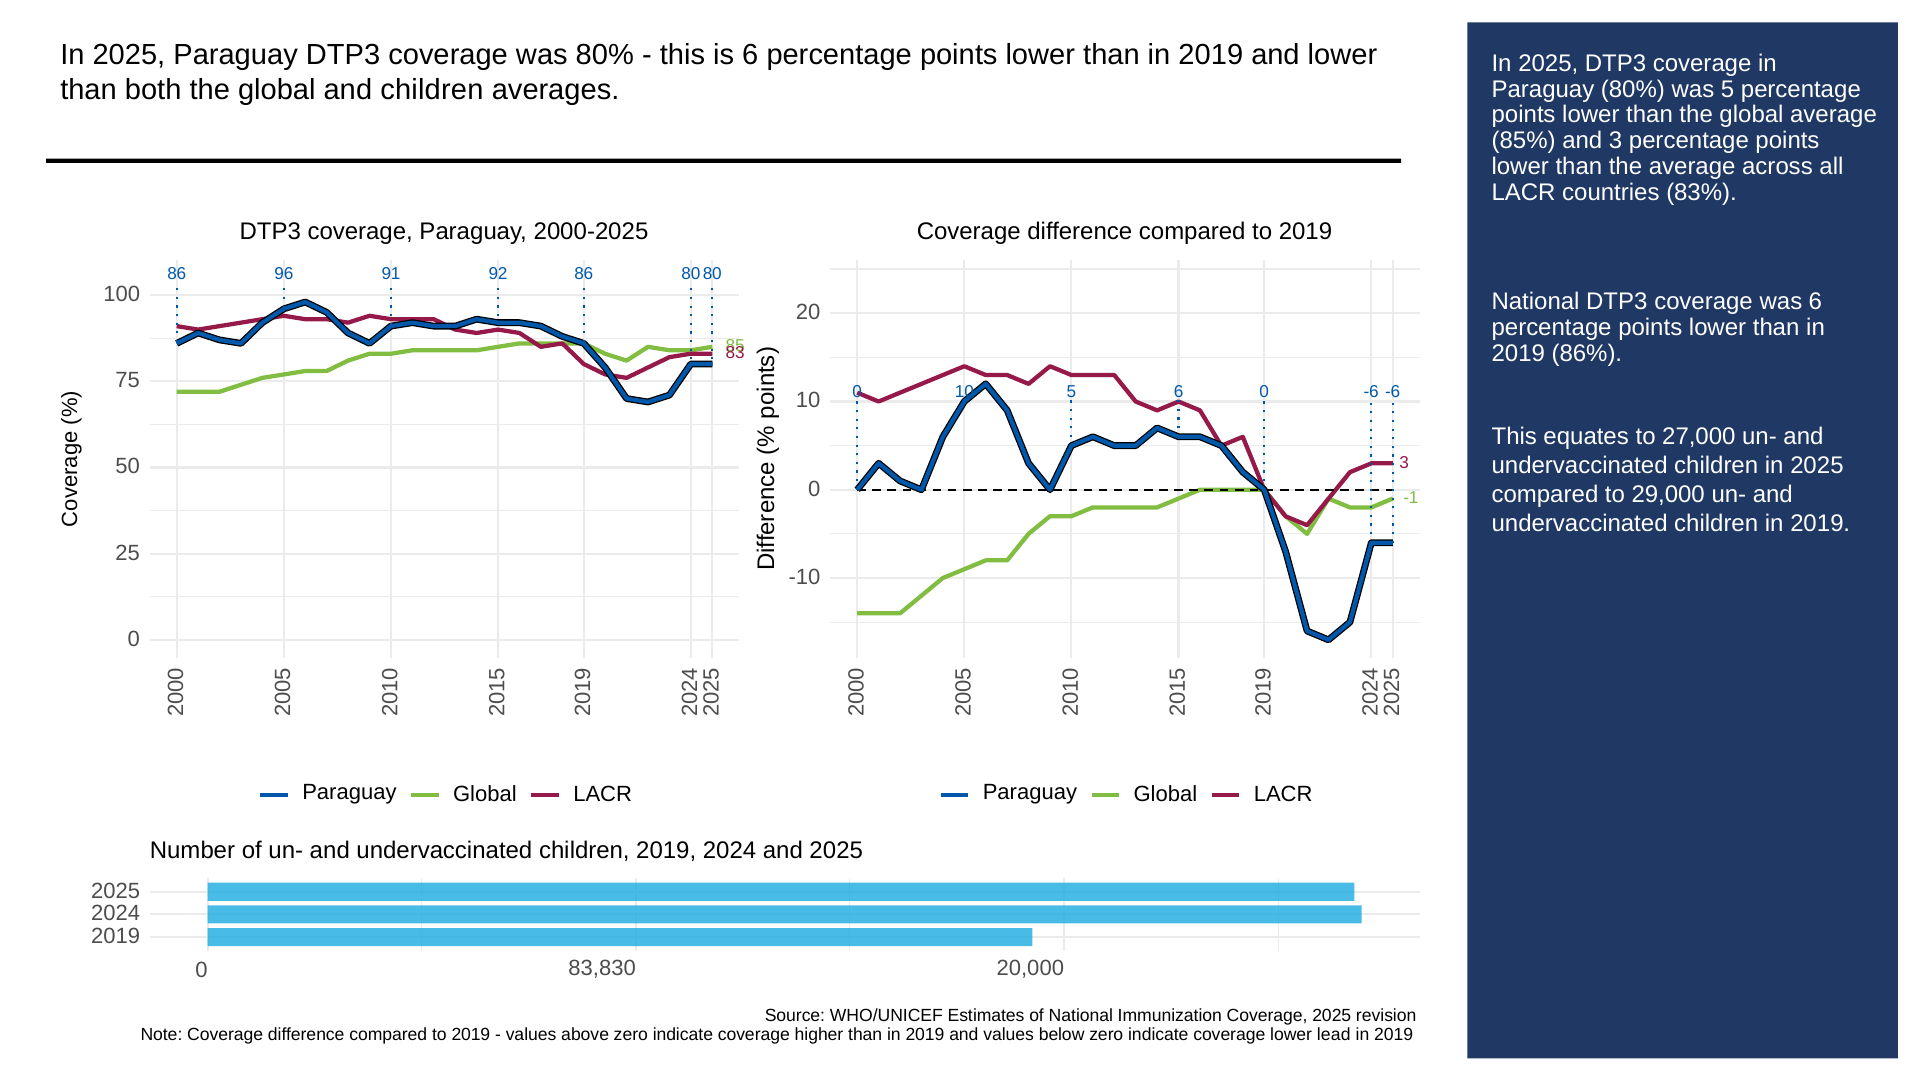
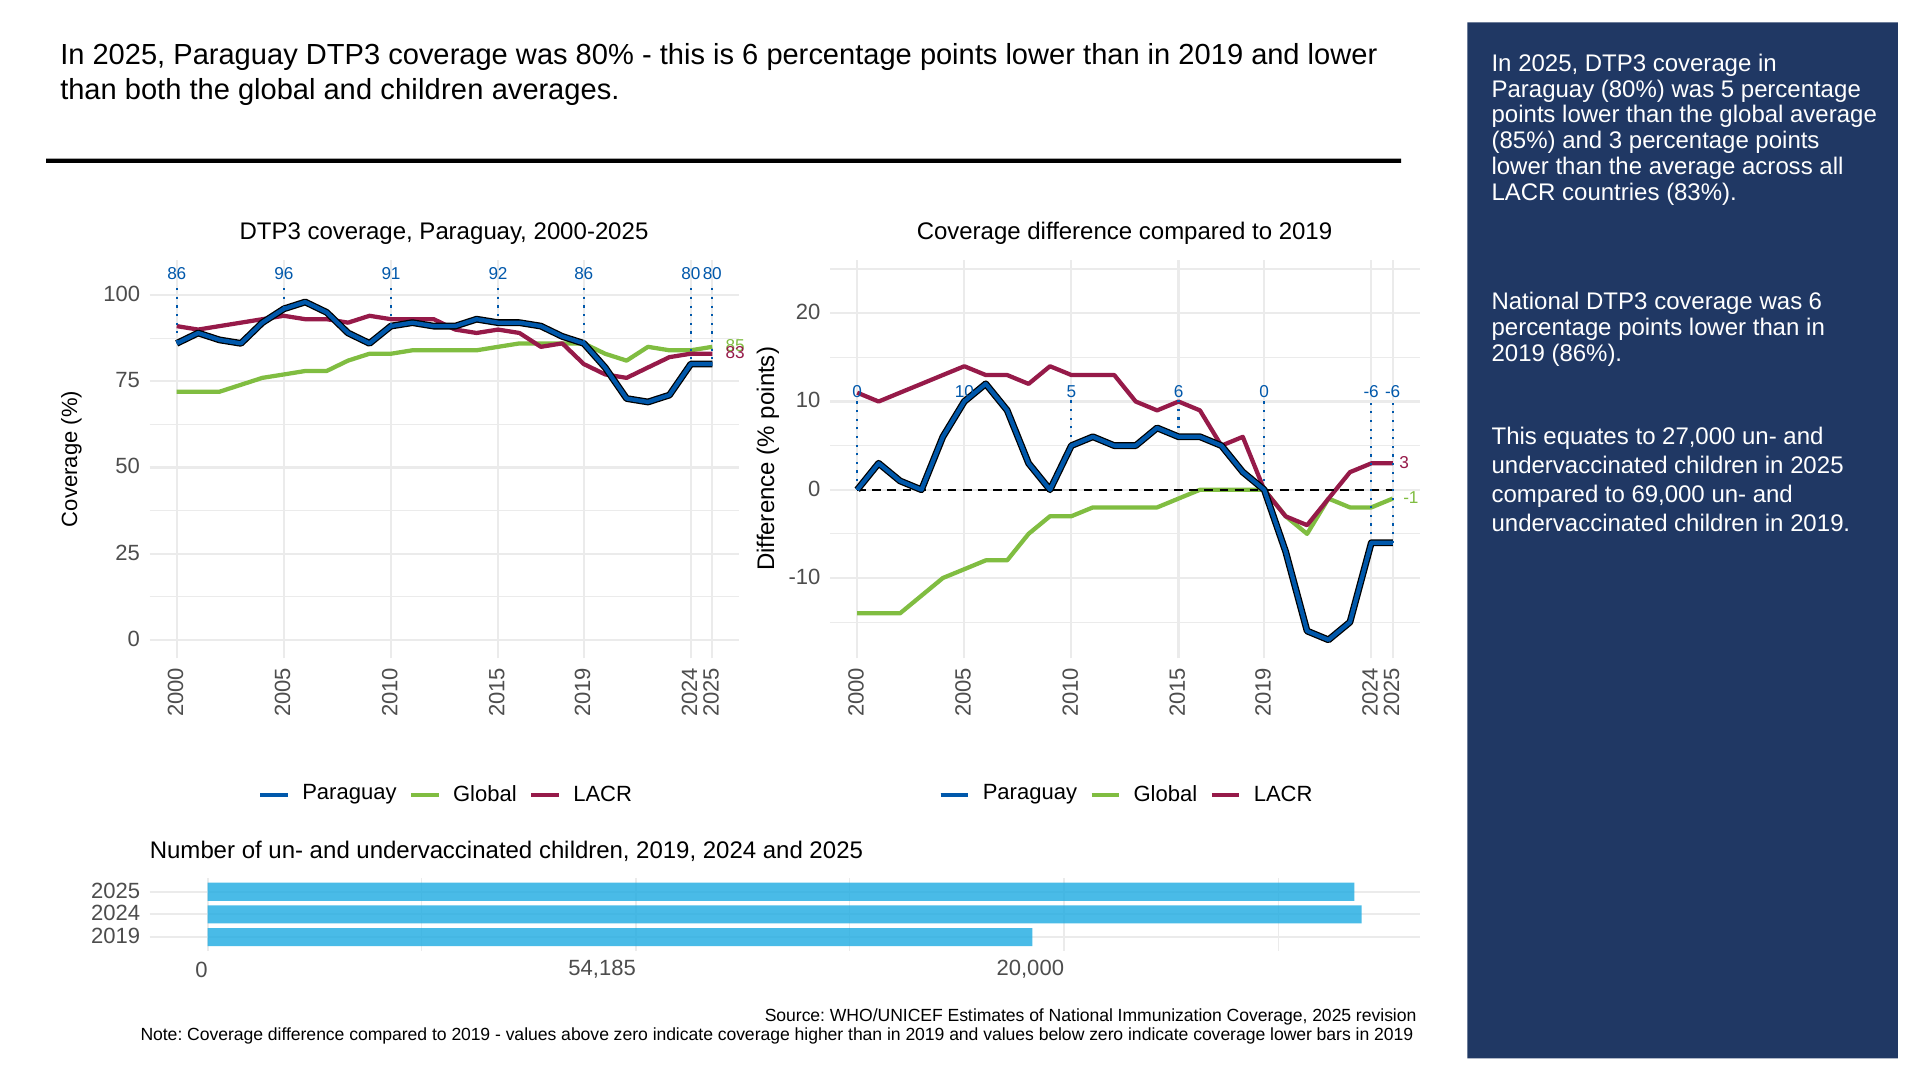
29,000: 29,000 -> 69,000
83,830: 83,830 -> 54,185
lead: lead -> bars
